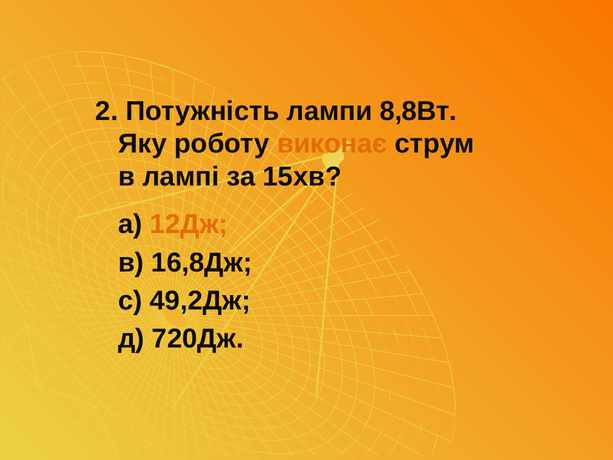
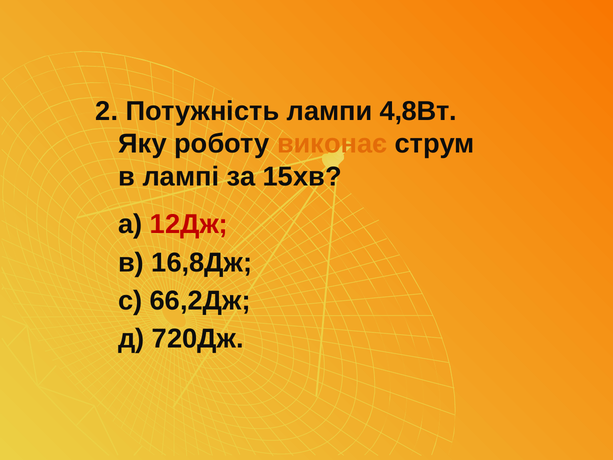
8,8Вт: 8,8Вт -> 4,8Вт
12Дж colour: orange -> red
49,2Дж: 49,2Дж -> 66,2Дж
